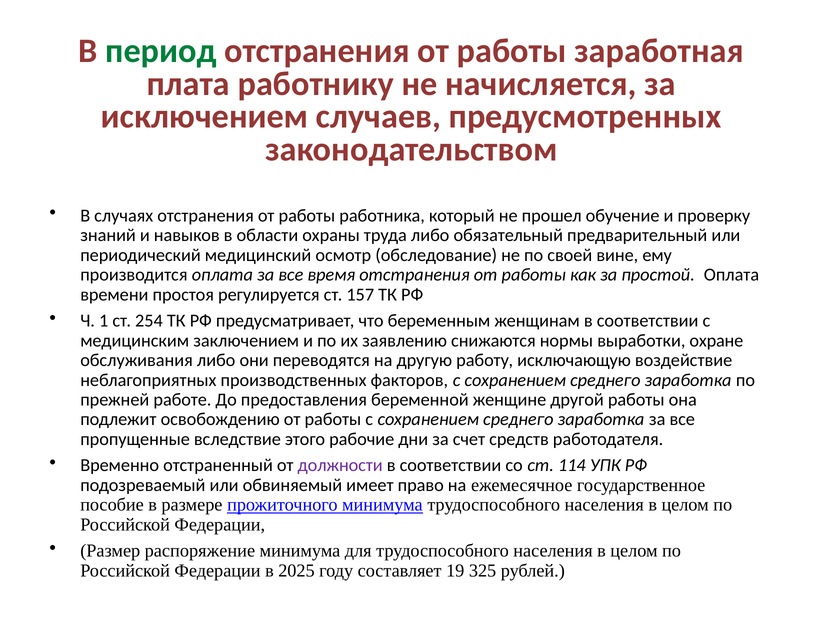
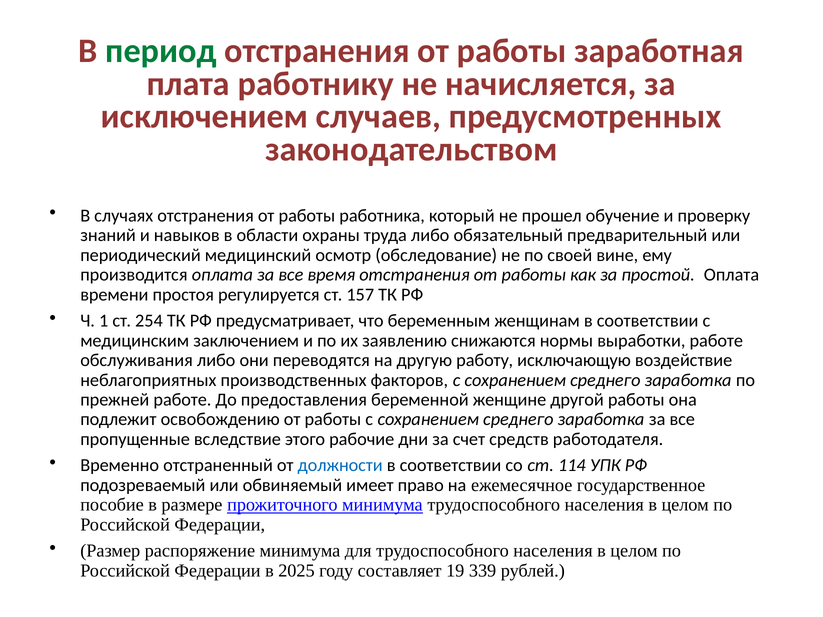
выработки охране: охране -> работе
должности colour: purple -> blue
325: 325 -> 339
